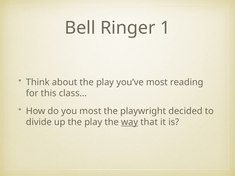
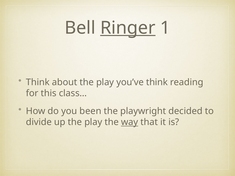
Ringer underline: none -> present
you’ve most: most -> think
you most: most -> been
